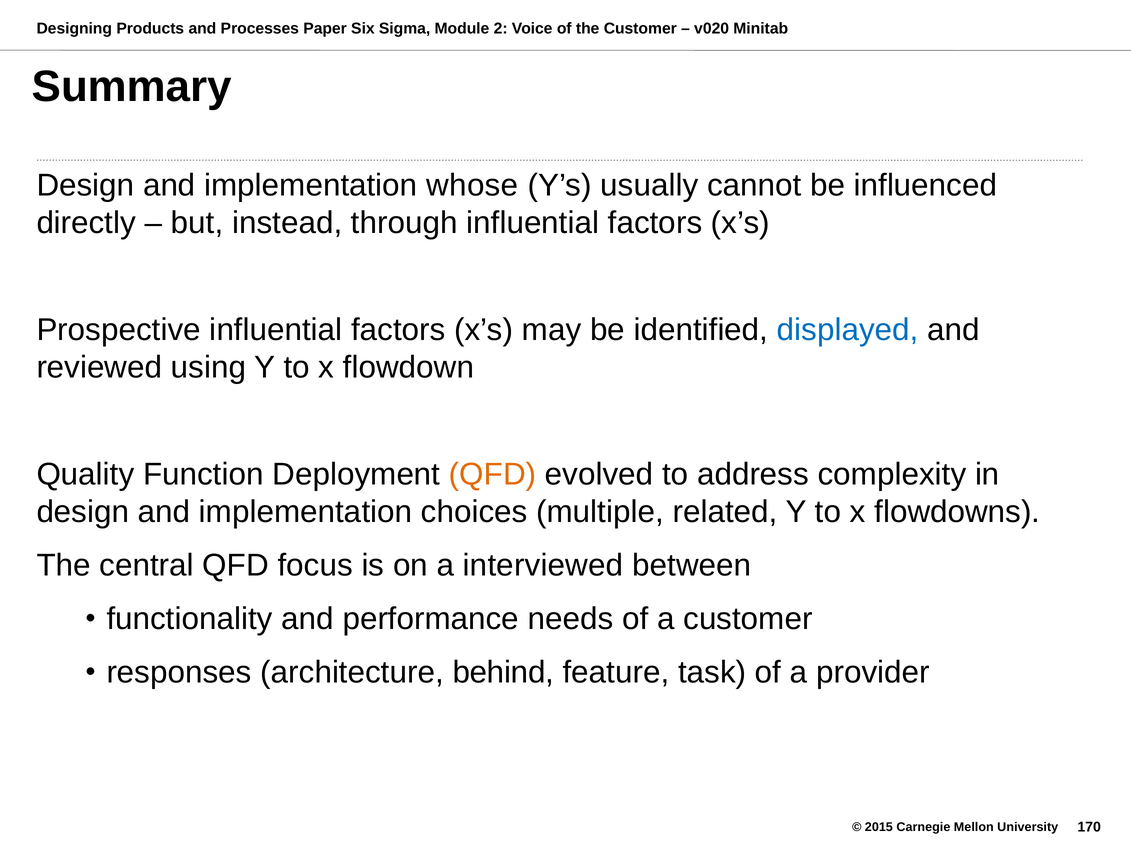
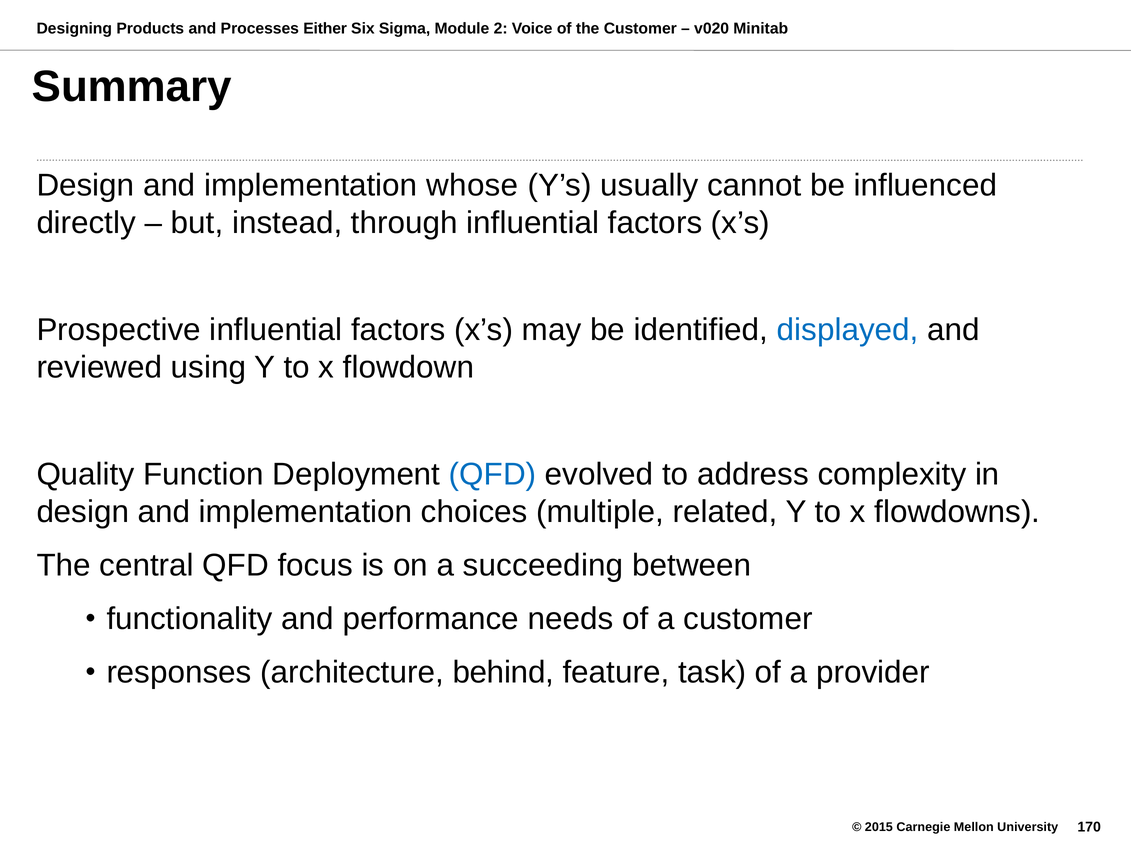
Paper: Paper -> Either
QFD at (493, 474) colour: orange -> blue
interviewed: interviewed -> succeeding
